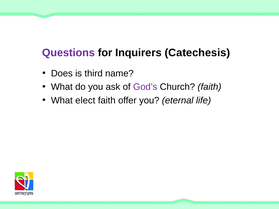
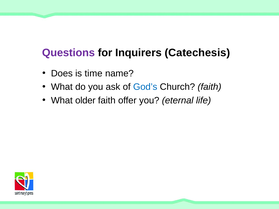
third: third -> time
God’s colour: purple -> blue
elect: elect -> older
